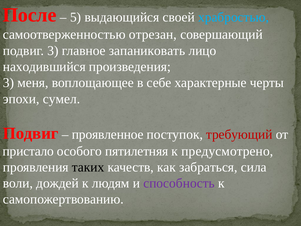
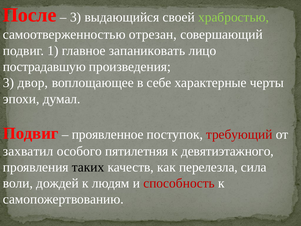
5 at (76, 17): 5 -> 3
храбростью colour: light blue -> light green
подвиг 3: 3 -> 1
находившийся: находившийся -> пострадавшую
меня: меня -> двор
сумел: сумел -> думал
пристало: пристало -> захватил
предусмотрено: предусмотрено -> девятиэтажного
забраться: забраться -> перелезла
способность colour: purple -> red
